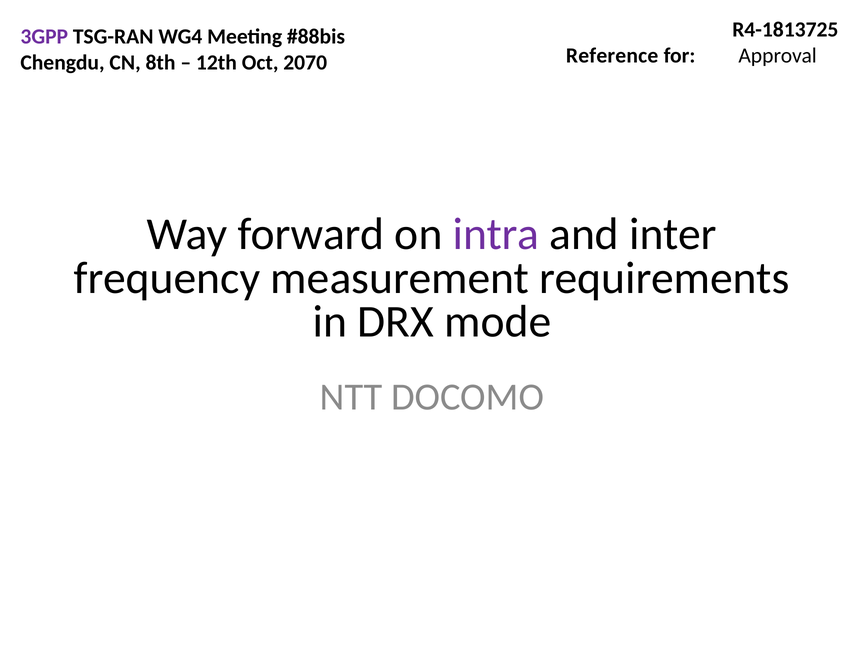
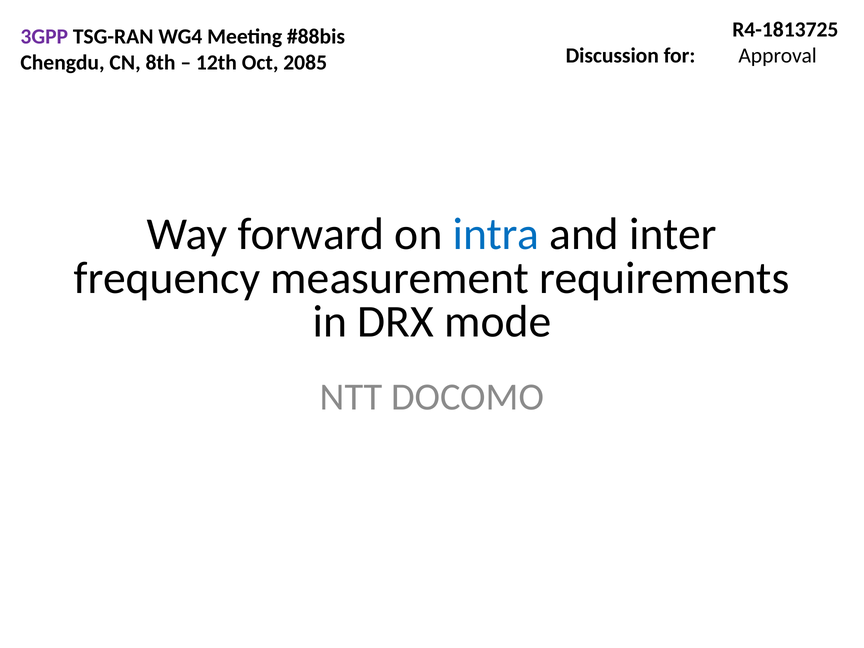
Reference: Reference -> Discussion
2070: 2070 -> 2085
intra colour: purple -> blue
